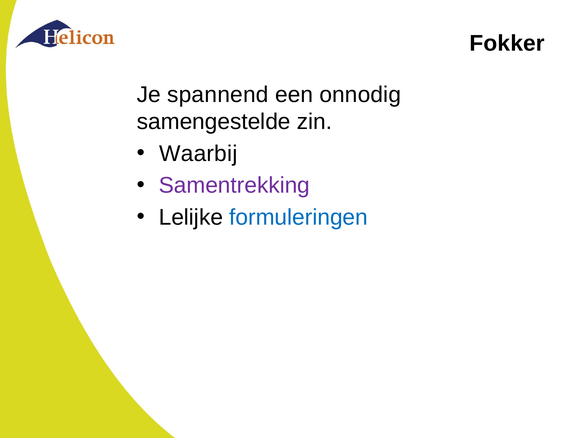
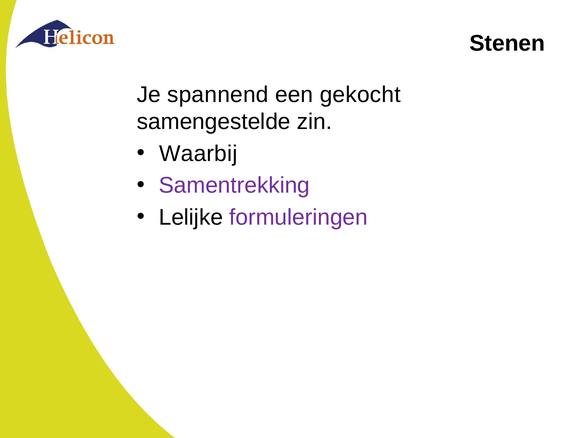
Fokker: Fokker -> Stenen
onnodig: onnodig -> gekocht
formuleringen colour: blue -> purple
